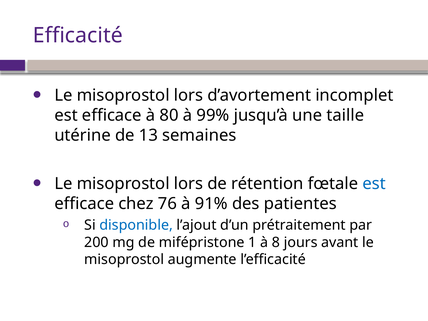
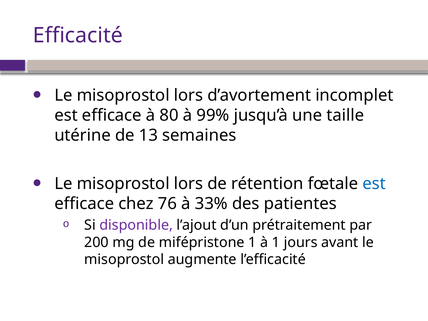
91%: 91% -> 33%
disponible colour: blue -> purple
à 8: 8 -> 1
